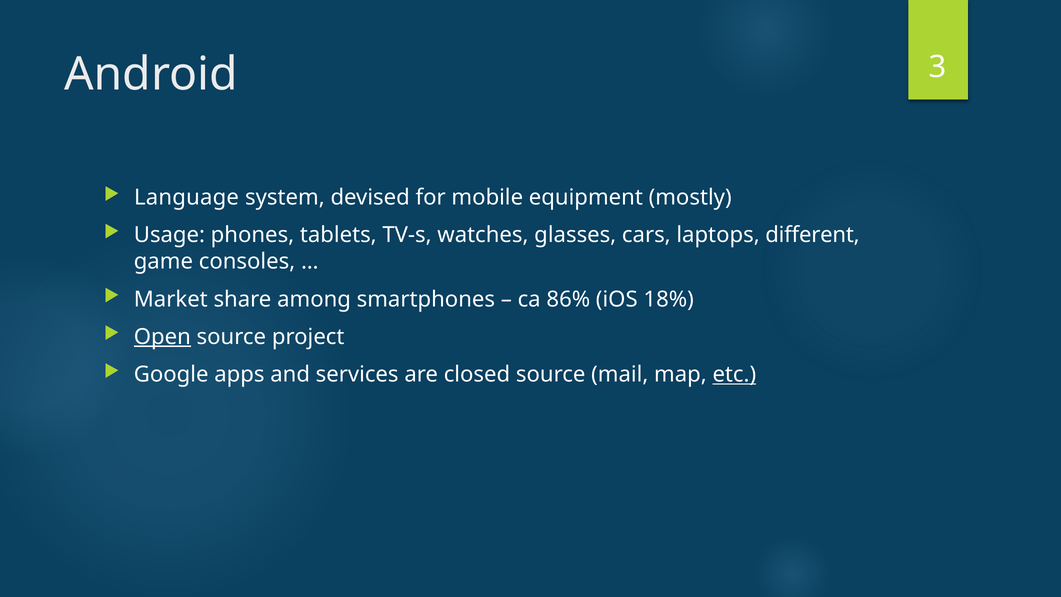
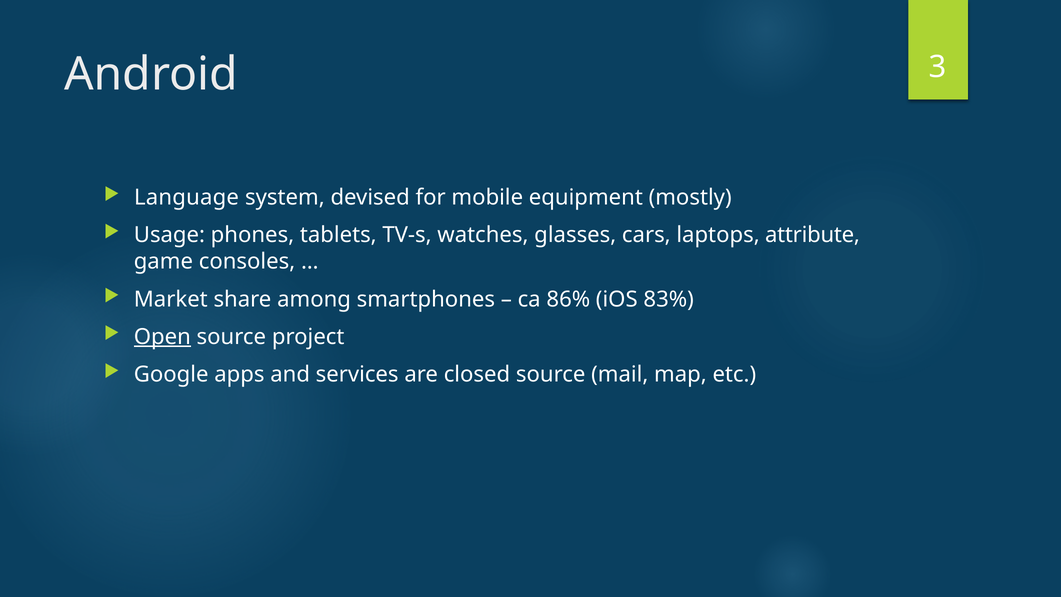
different: different -> attribute
18%: 18% -> 83%
etc underline: present -> none
